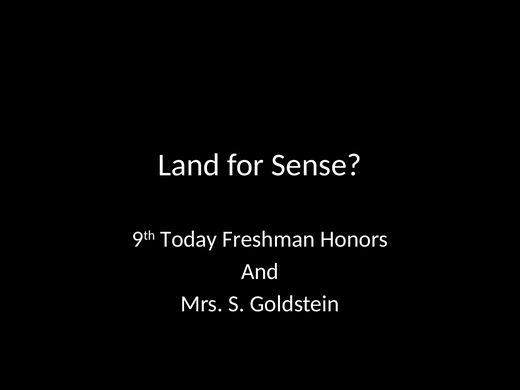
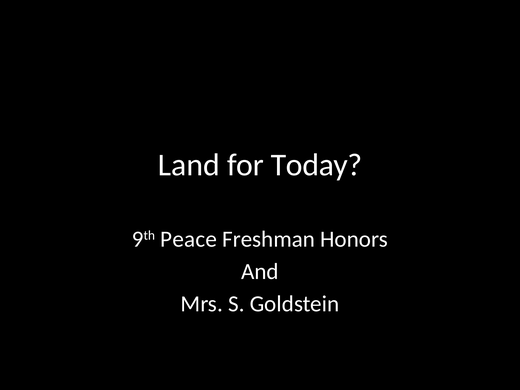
Sense: Sense -> Today
Today: Today -> Peace
